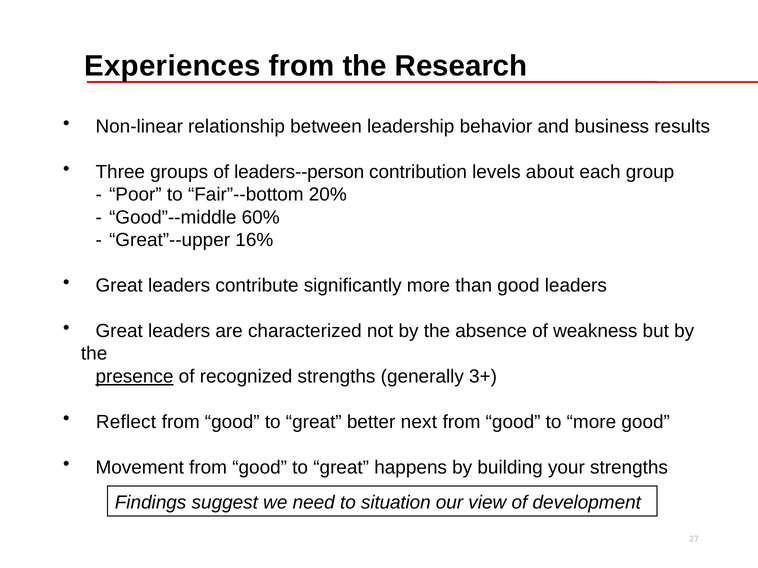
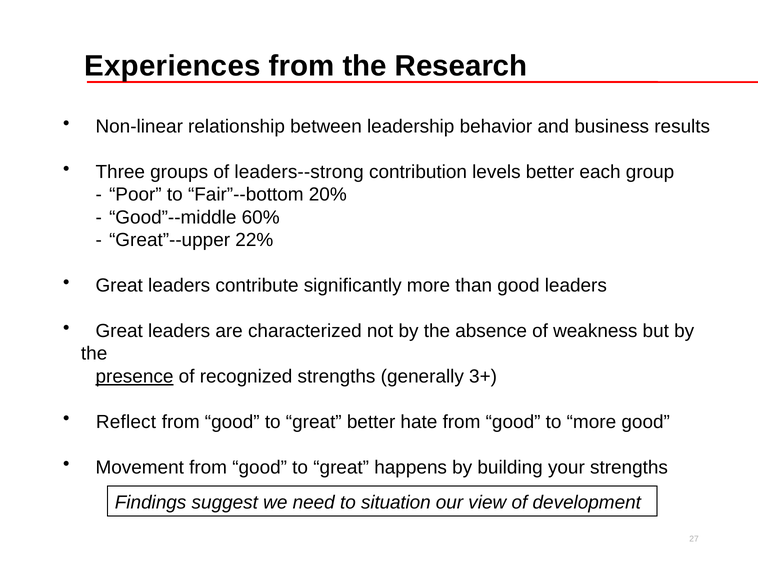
leaders--person: leaders--person -> leaders--strong
levels about: about -> better
16%: 16% -> 22%
next: next -> hate
